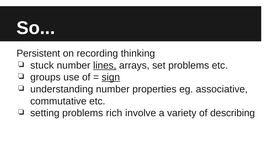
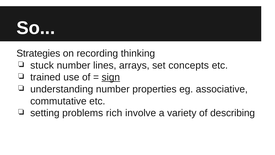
Persistent: Persistent -> Strategies
lines underline: present -> none
set problems: problems -> concepts
groups: groups -> trained
